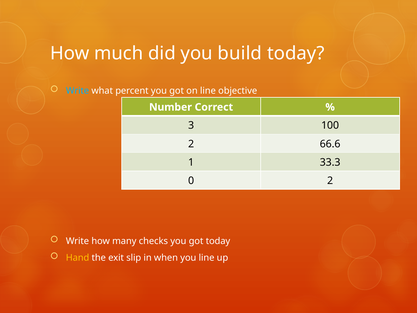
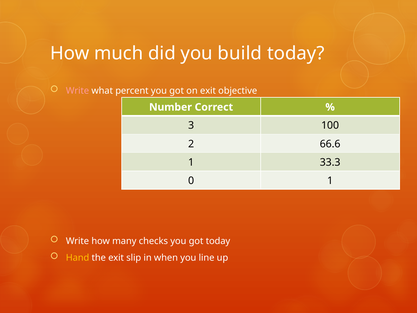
Write at (77, 91) colour: light blue -> pink
on line: line -> exit
0 2: 2 -> 1
